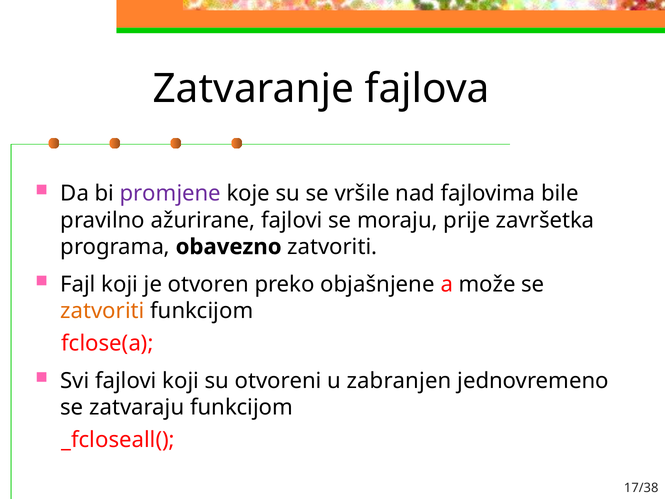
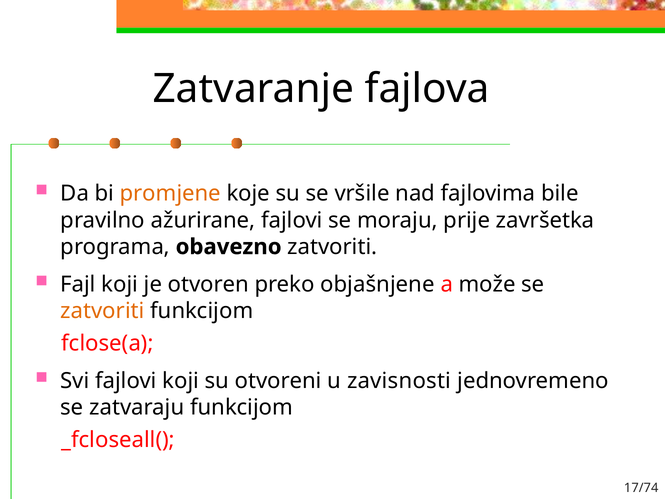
promjene colour: purple -> orange
zabranjen: zabranjen -> zavisnosti
17/38: 17/38 -> 17/74
